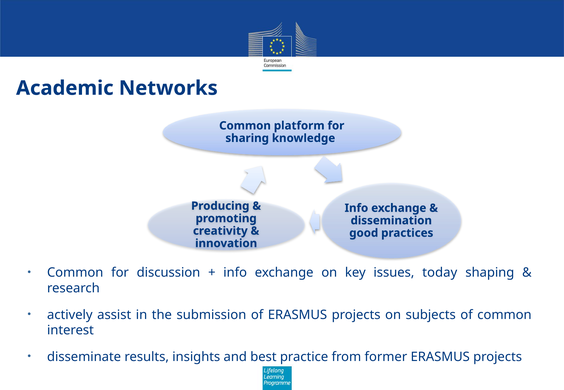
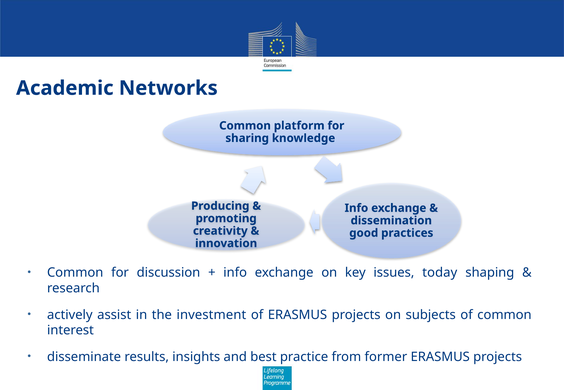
submission: submission -> investment
